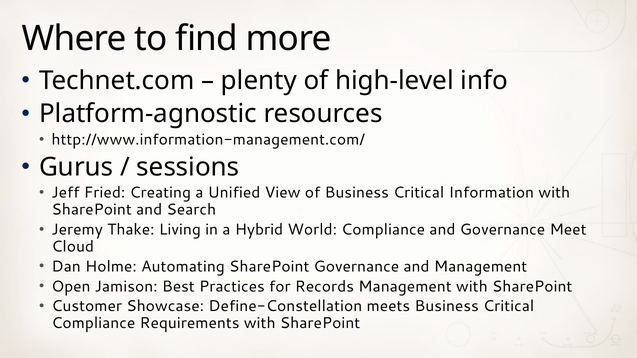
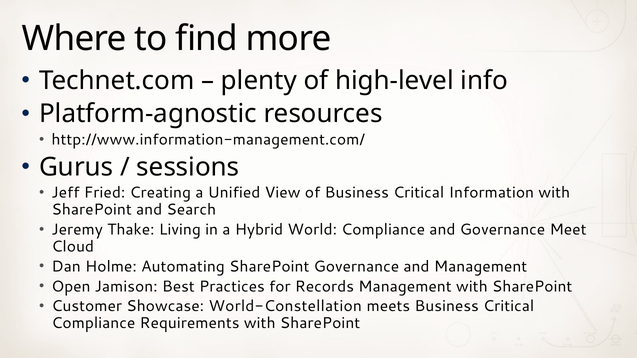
Define-Constellation: Define-Constellation -> World-Constellation
